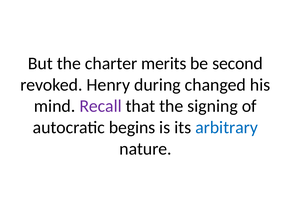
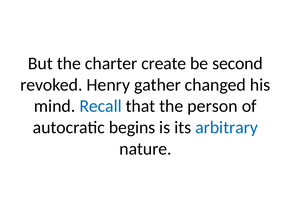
merits: merits -> create
during: during -> gather
Recall colour: purple -> blue
signing: signing -> person
